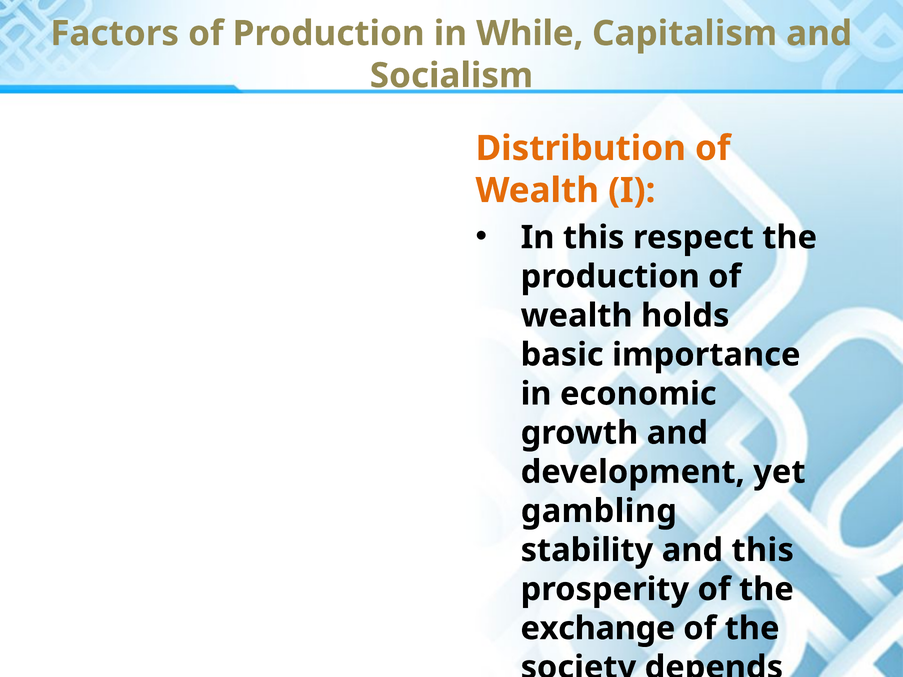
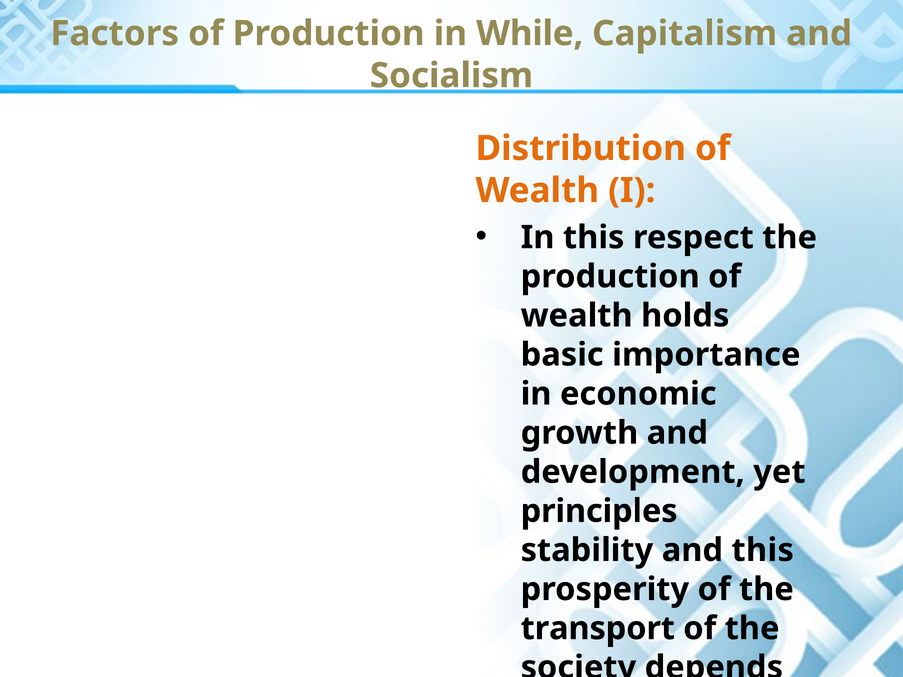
gambling: gambling -> principles
exchange: exchange -> transport
